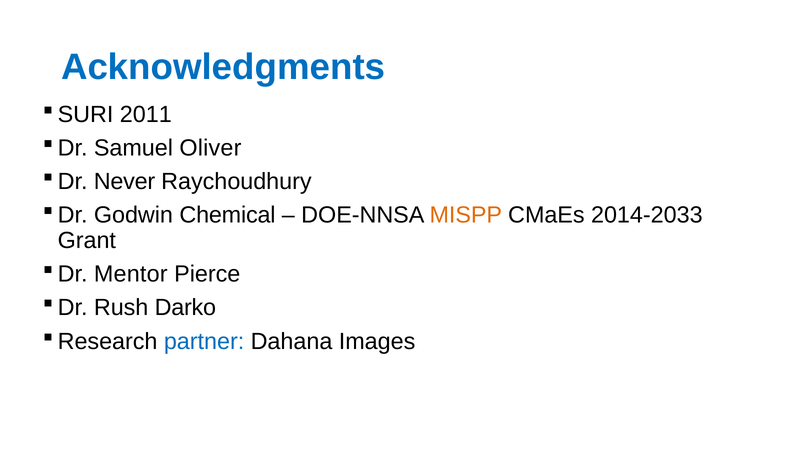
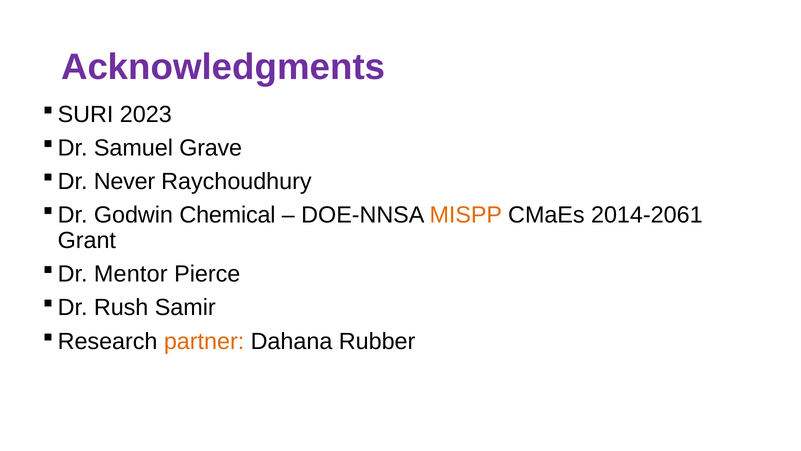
Acknowledgments colour: blue -> purple
2011: 2011 -> 2023
Oliver: Oliver -> Grave
2014-2033: 2014-2033 -> 2014-2061
Darko: Darko -> Samir
partner colour: blue -> orange
Images: Images -> Rubber
